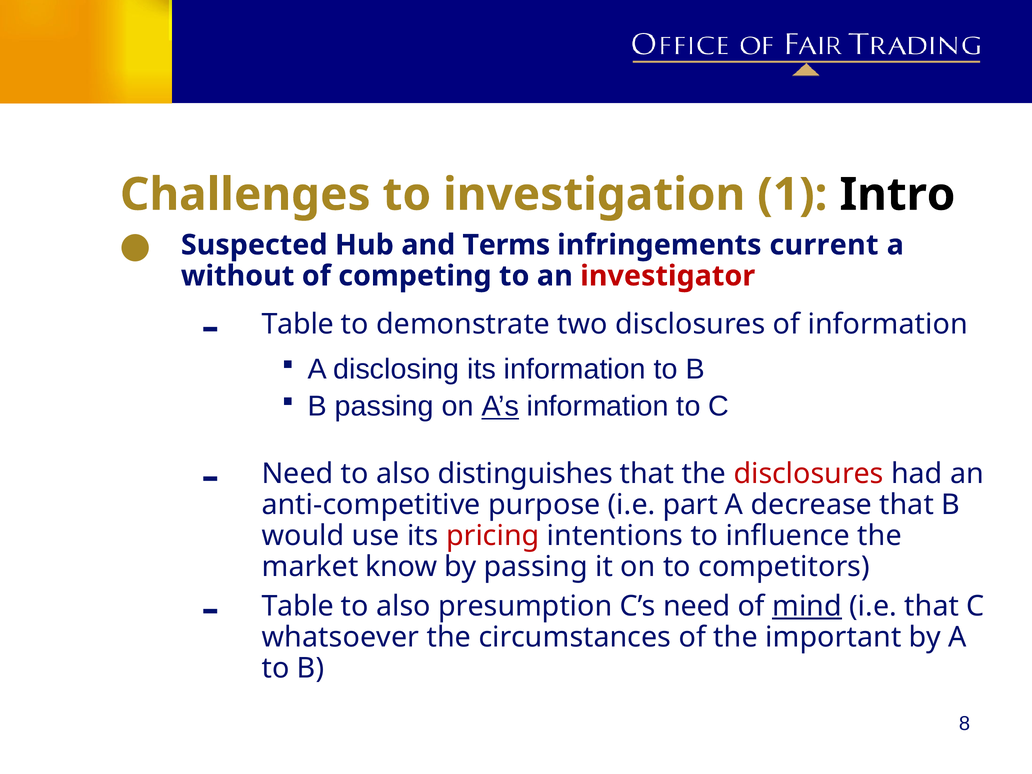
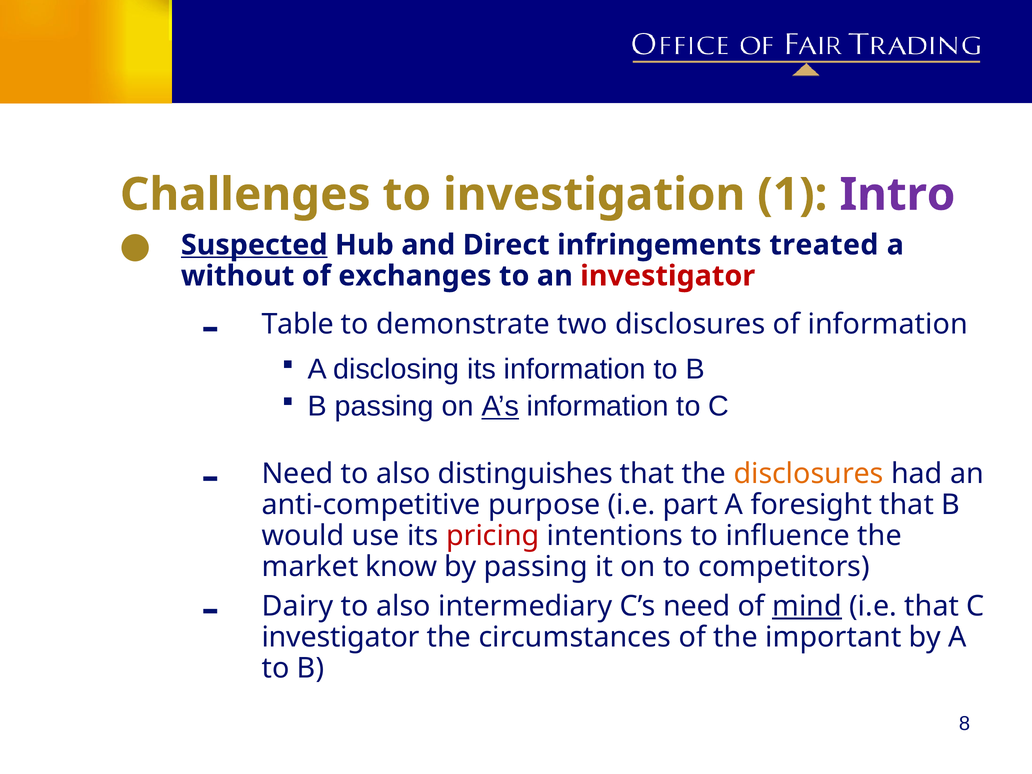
Intro colour: black -> purple
Suspected underline: none -> present
Terms: Terms -> Direct
current: current -> treated
competing: competing -> exchanges
disclosures at (809, 474) colour: red -> orange
decrease: decrease -> foresight
Table at (298, 606): Table -> Dairy
presumption: presumption -> intermediary
whatsoever at (340, 637): whatsoever -> investigator
